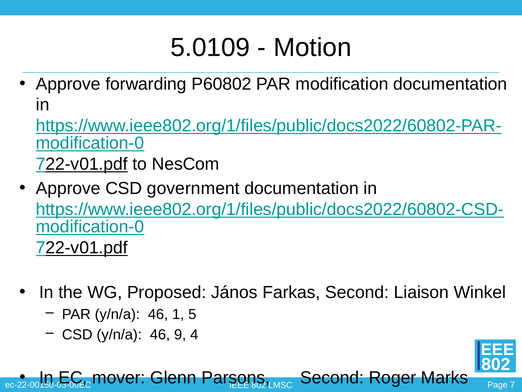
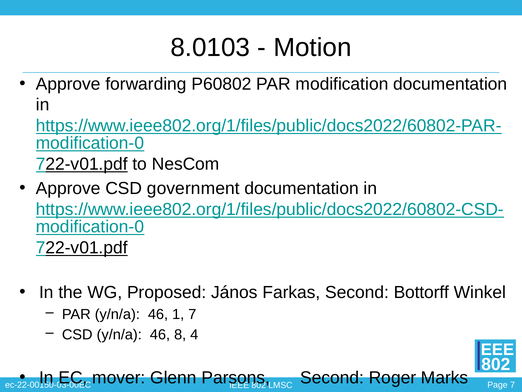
5.0109: 5.0109 -> 8.0103
Liaison: Liaison -> Bottorff
1 5: 5 -> 7
9: 9 -> 8
